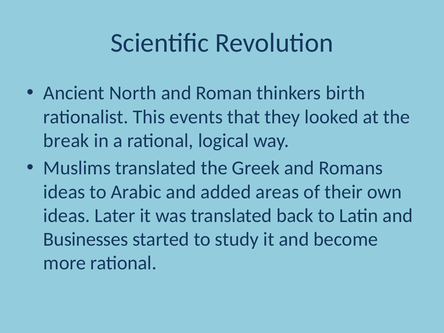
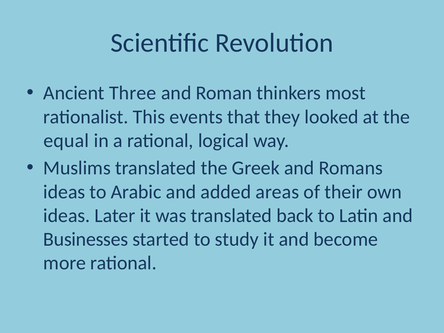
North: North -> Three
birth: birth -> most
break: break -> equal
